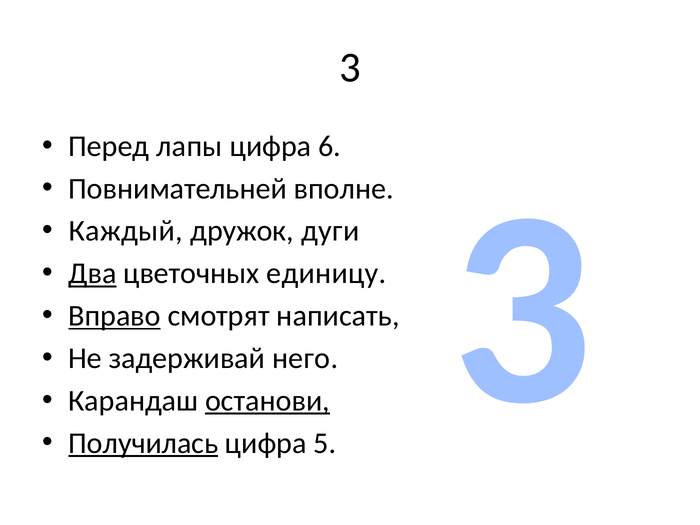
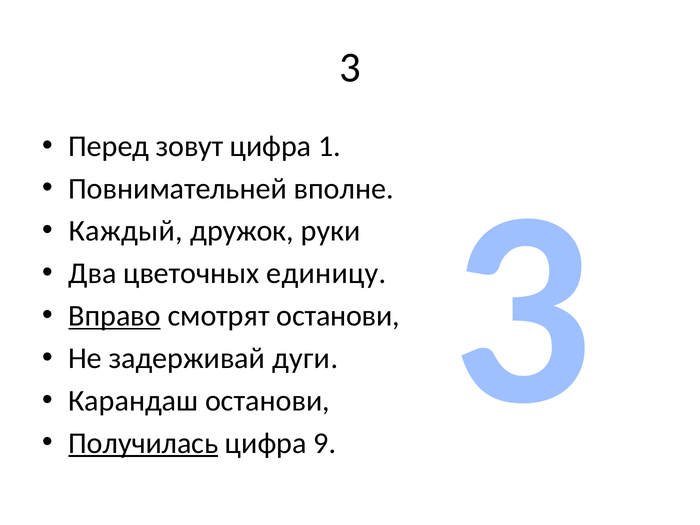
лапы: лапы -> зовут
6: 6 -> 1
дуги: дуги -> руки
Два underline: present -> none
смотрят написать: написать -> останови
него: него -> дуги
останови at (268, 401) underline: present -> none
5: 5 -> 9
